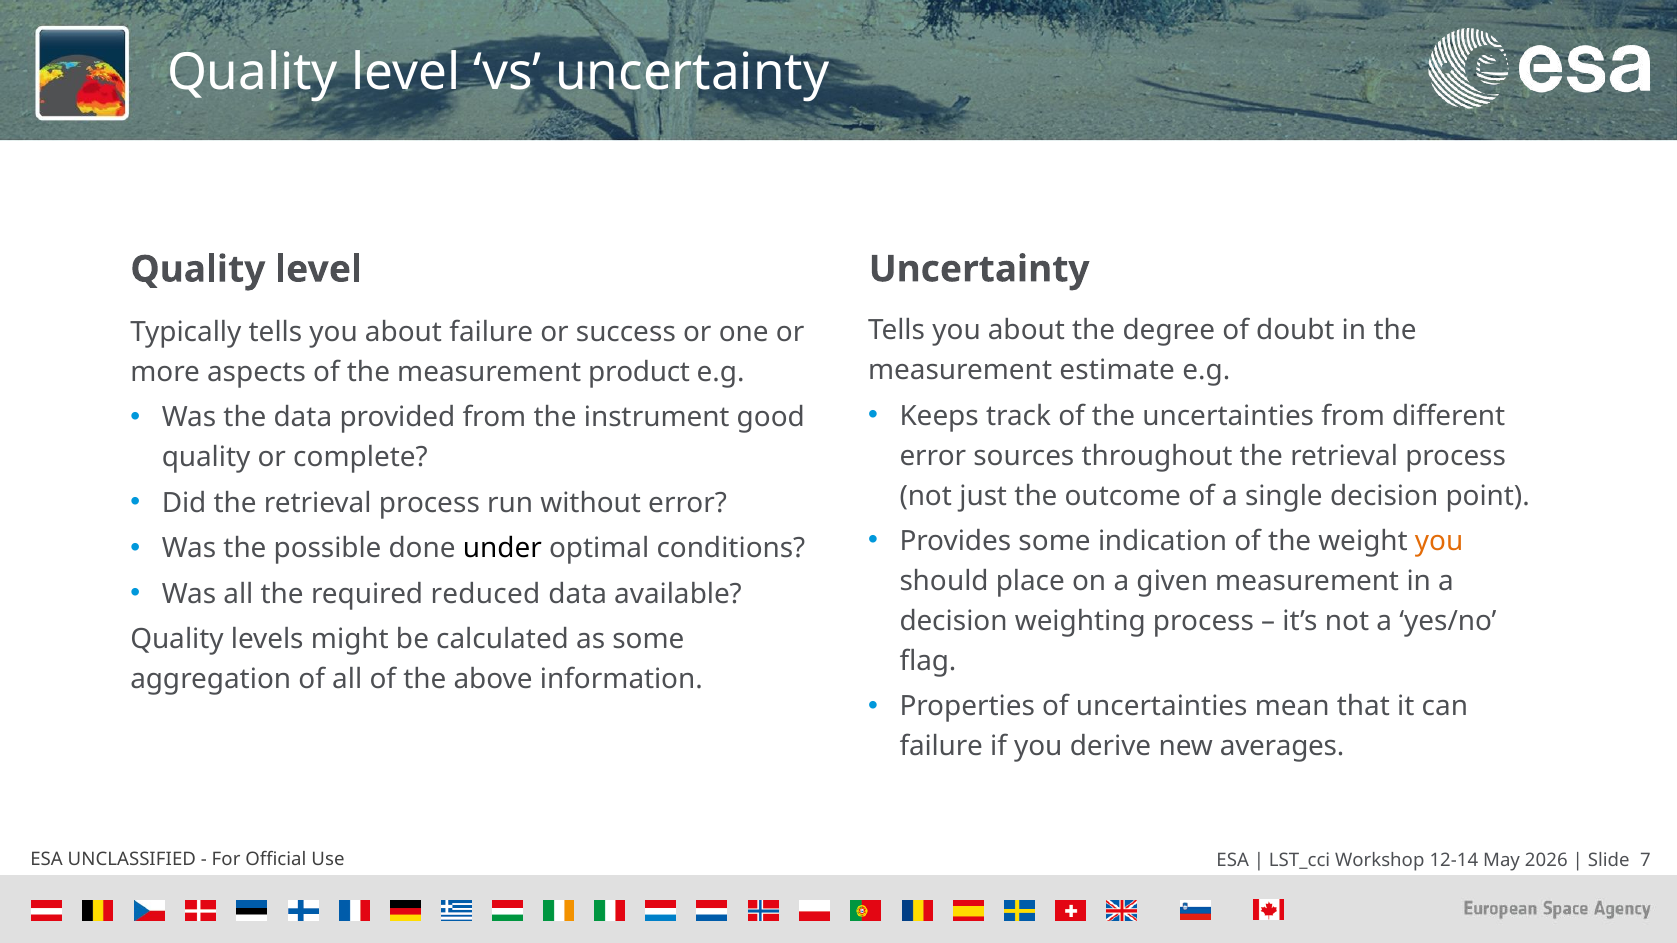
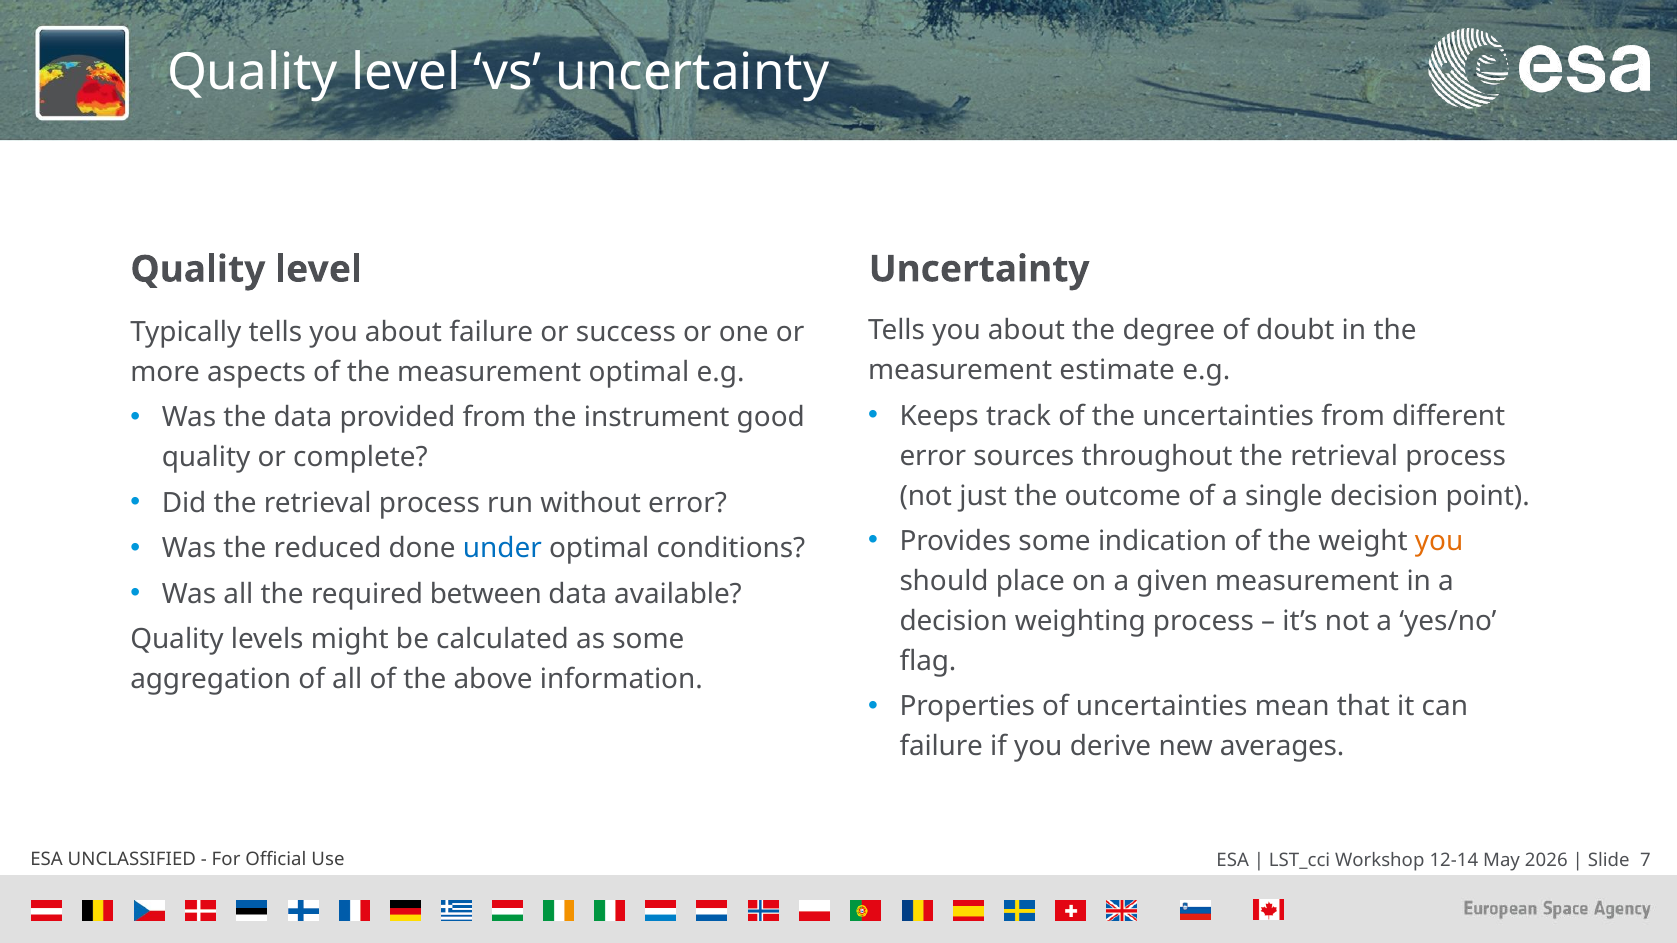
measurement product: product -> optimal
possible: possible -> reduced
under colour: black -> blue
reduced: reduced -> between
